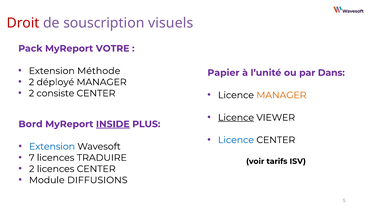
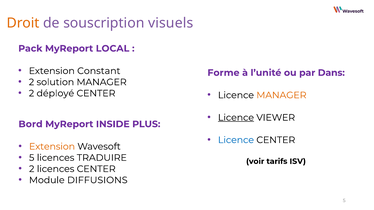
Droit colour: red -> orange
VOTRE: VOTRE -> LOCAL
Méthode: Méthode -> Constant
Papier: Papier -> Forme
déployé: déployé -> solution
consiste: consiste -> déployé
INSIDE underline: present -> none
Extension at (52, 147) colour: blue -> orange
7 at (32, 158): 7 -> 5
